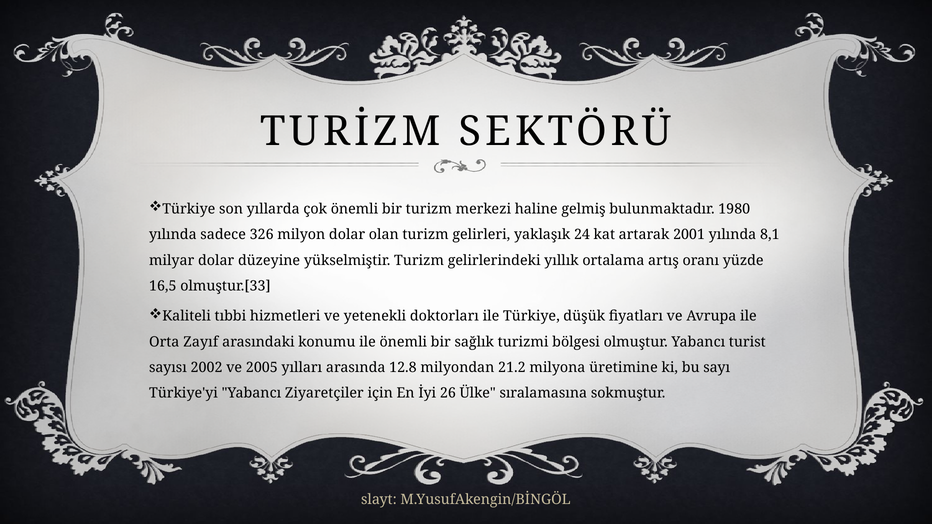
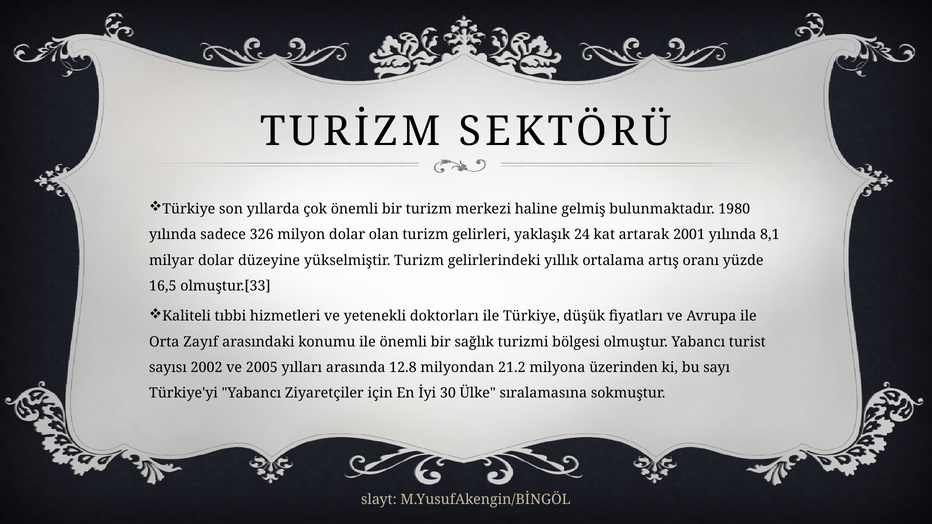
üretimine: üretimine -> üzerinden
26: 26 -> 30
